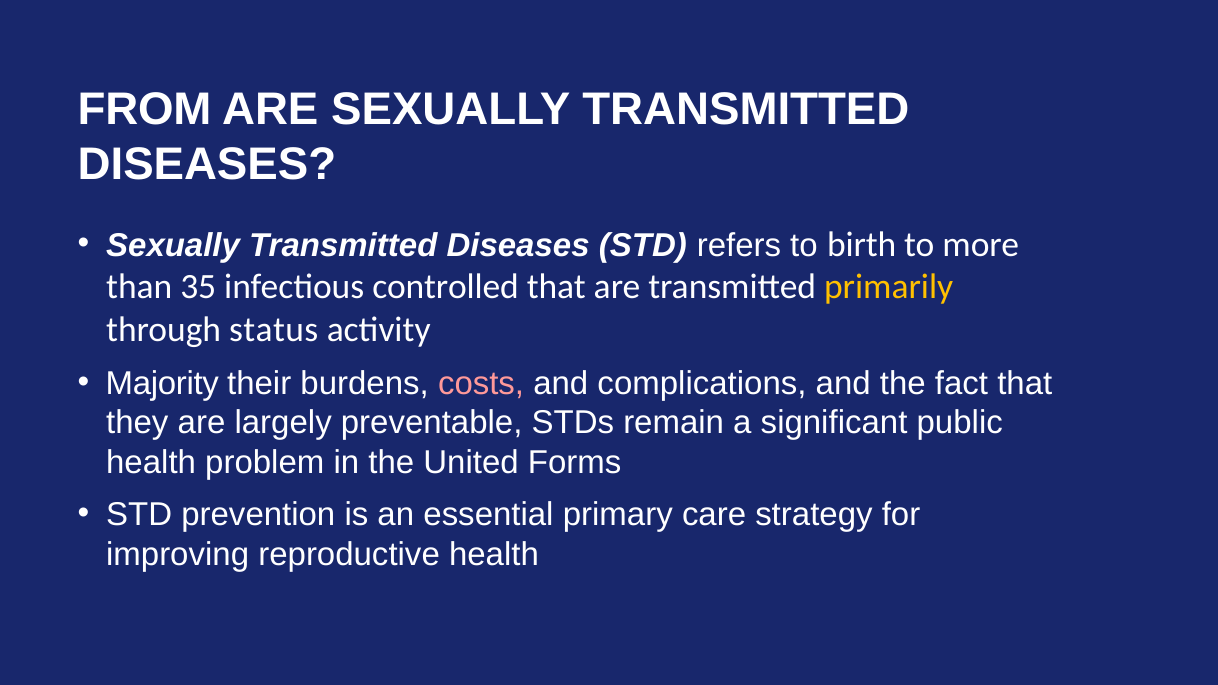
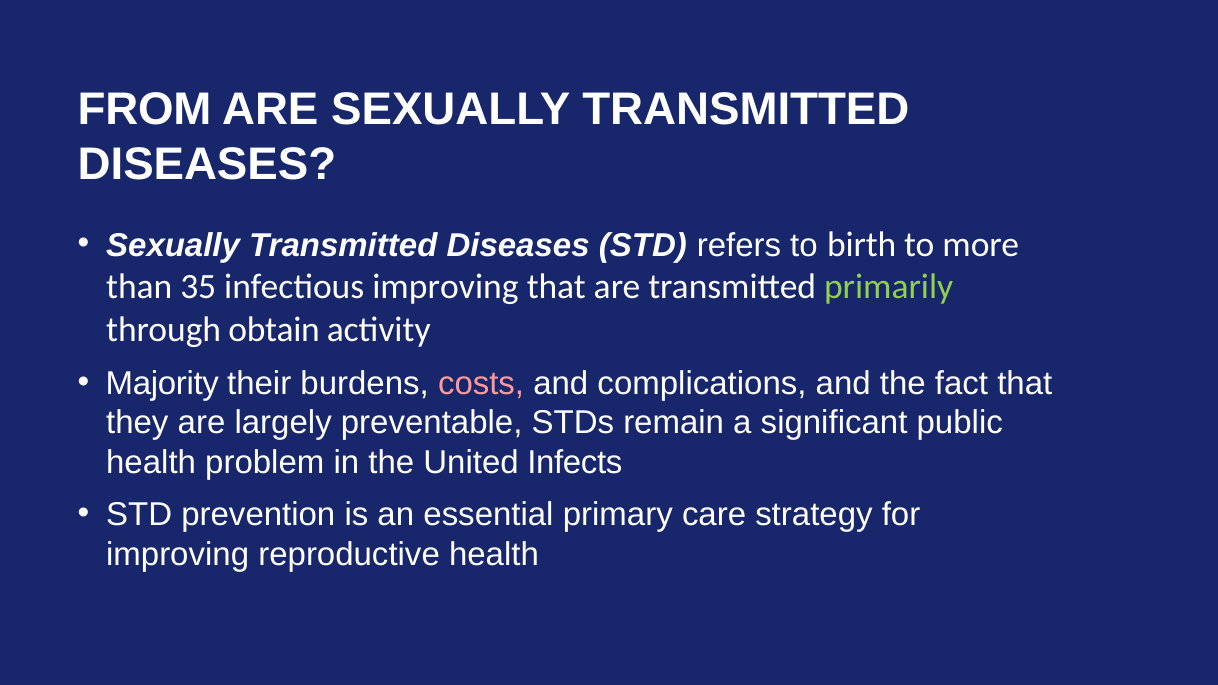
infectious controlled: controlled -> improving
primarily colour: yellow -> light green
status: status -> obtain
Forms: Forms -> Infects
